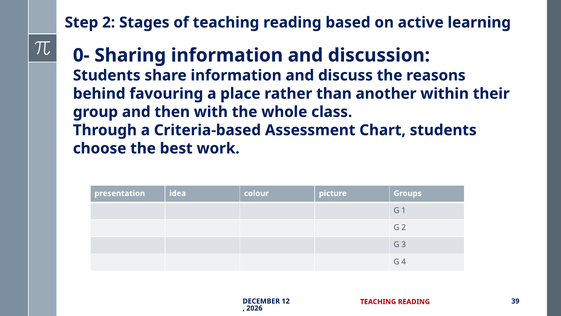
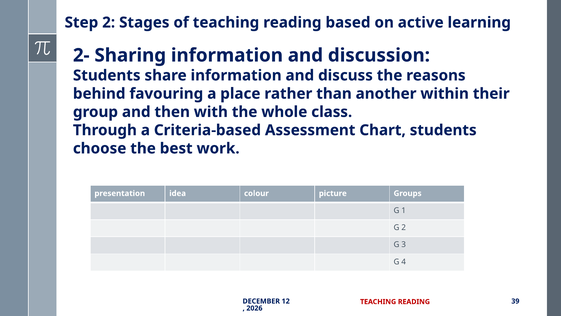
0-: 0- -> 2-
